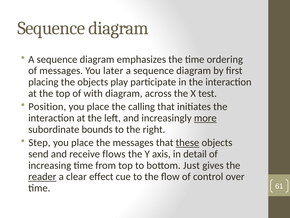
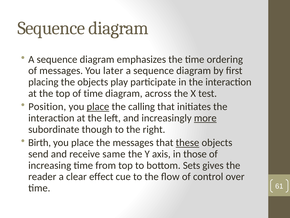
of with: with -> time
place at (98, 106) underline: none -> present
bounds: bounds -> though
Step: Step -> Birth
flows: flows -> same
detail: detail -> those
Just: Just -> Sets
reader underline: present -> none
